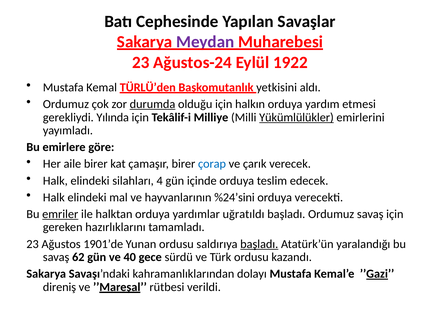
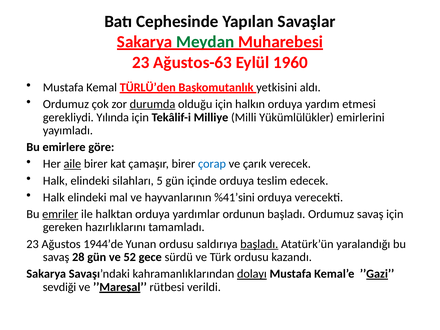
Meydan colour: purple -> green
Ağustos-24: Ağustos-24 -> Ağustos-63
1922: 1922 -> 1960
Yükümlülükler underline: present -> none
aile underline: none -> present
4: 4 -> 5
%24’sini: %24’sini -> %41’sini
uğratıldı: uğratıldı -> ordunun
1901’de: 1901’de -> 1944’de
62: 62 -> 28
40: 40 -> 52
dolayı underline: none -> present
direniş: direniş -> sevdiği
